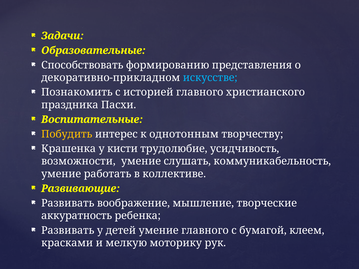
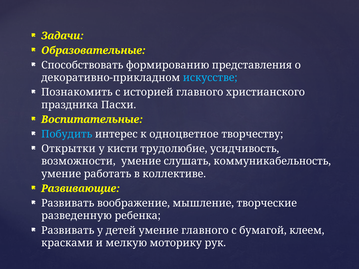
Побудить colour: yellow -> light blue
однотонным: однотонным -> одноцветное
Крашенка: Крашенка -> Открытки
аккуратность: аккуратность -> разведенную
